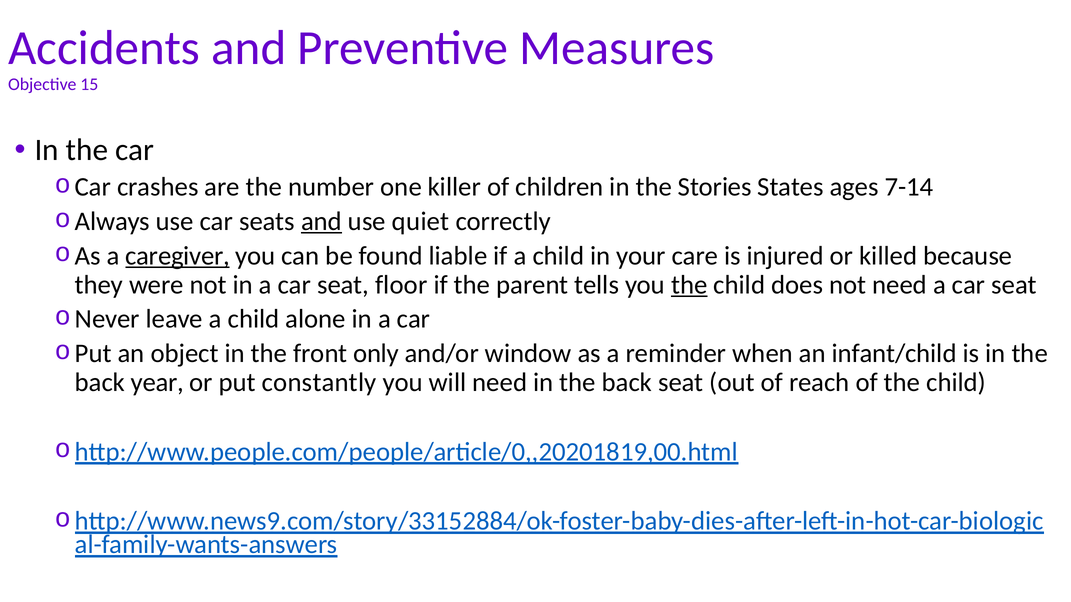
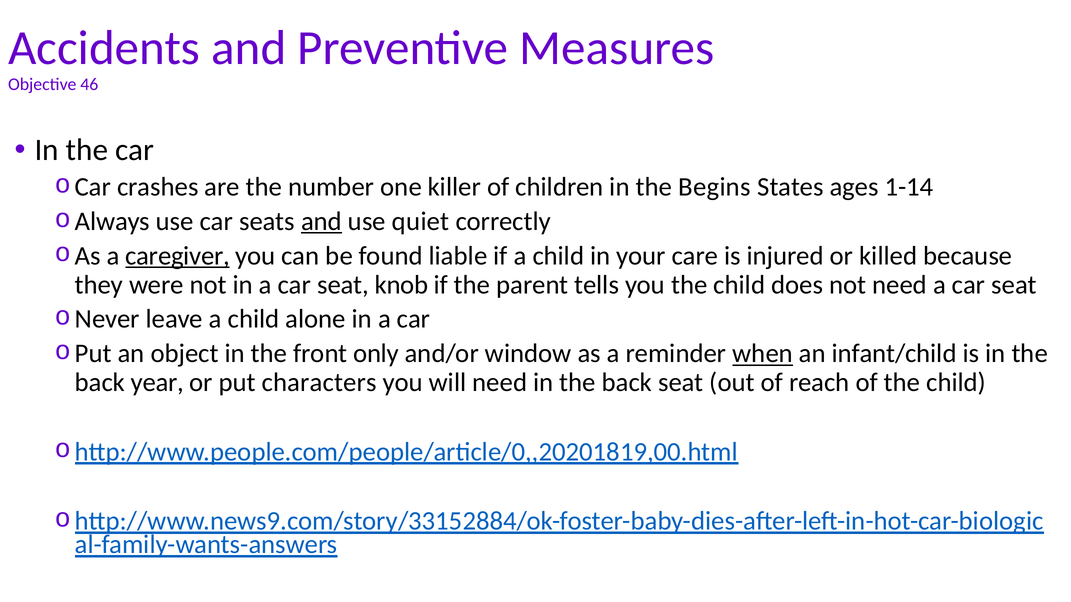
15: 15 -> 46
Stories: Stories -> Begins
7-14: 7-14 -> 1-14
floor: floor -> knob
the at (689, 285) underline: present -> none
when underline: none -> present
constantly: constantly -> characters
